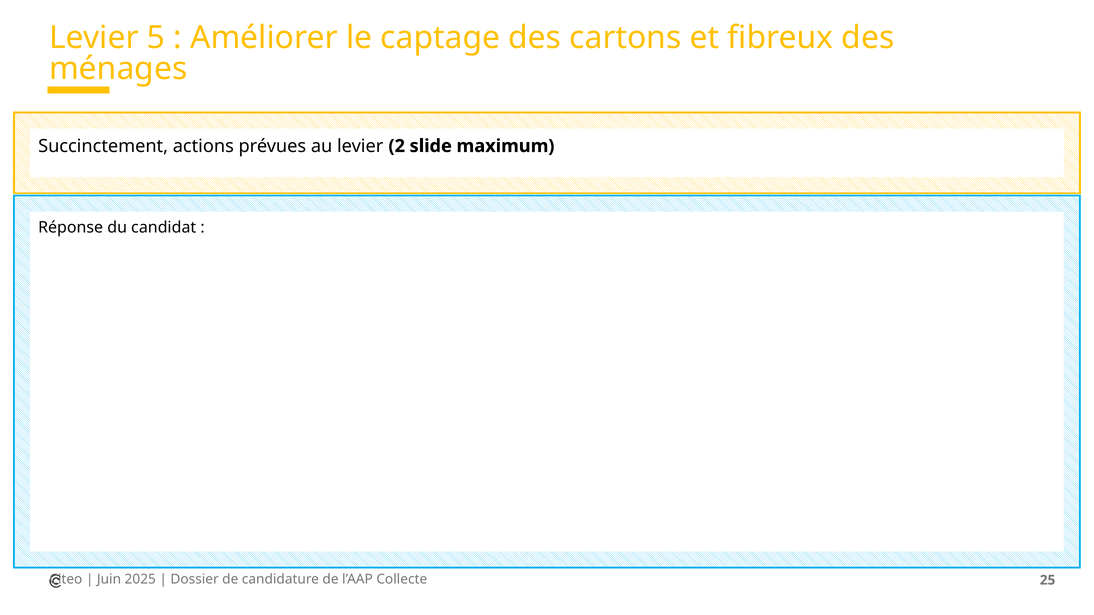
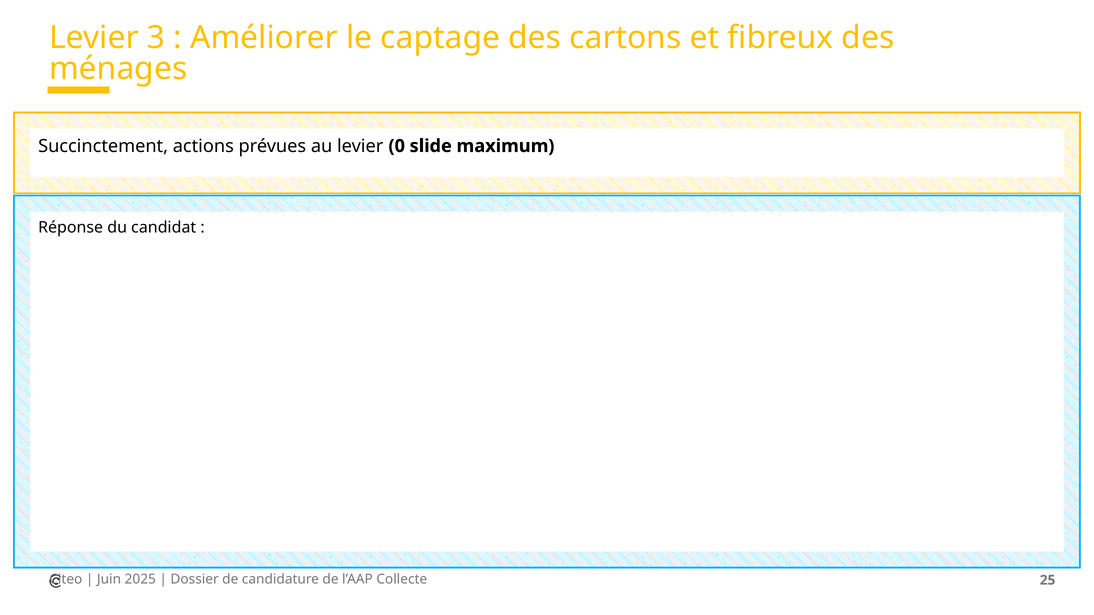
5: 5 -> 3
2: 2 -> 0
